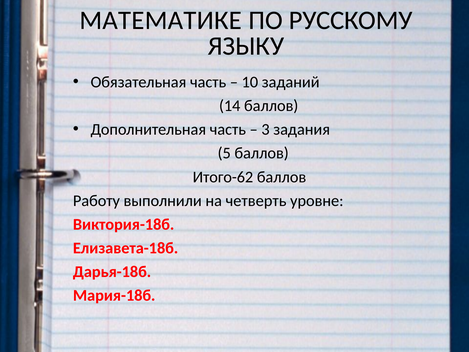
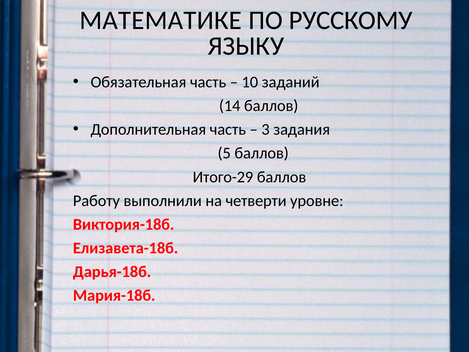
Итого-62: Итого-62 -> Итого-29
четверть: четверть -> четверти
